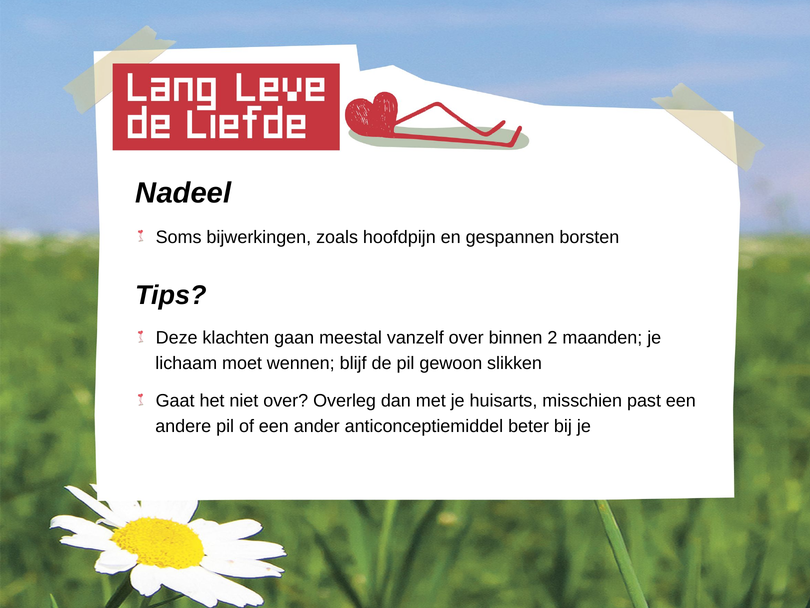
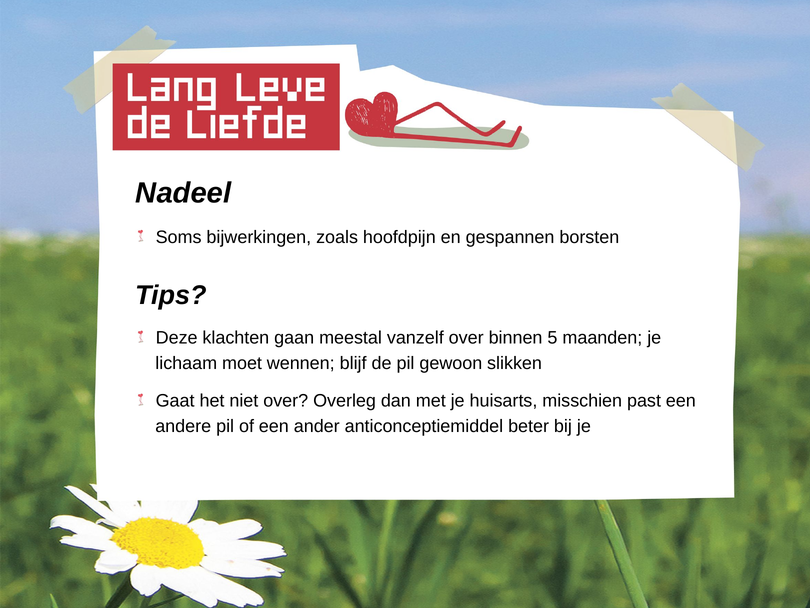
2: 2 -> 5
